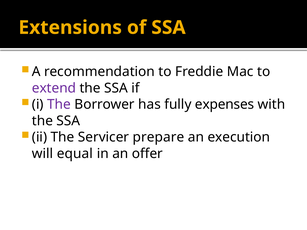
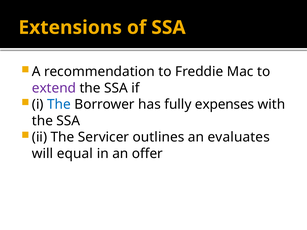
The at (59, 105) colour: purple -> blue
prepare: prepare -> outlines
execution: execution -> evaluates
